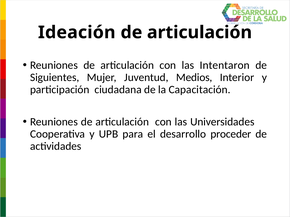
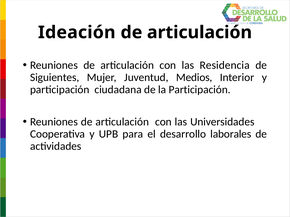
Intentaron: Intentaron -> Residencia
la Capacitación: Capacitación -> Participación
proceder: proceder -> laborales
